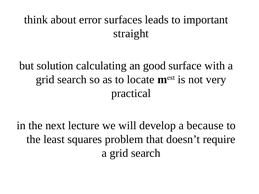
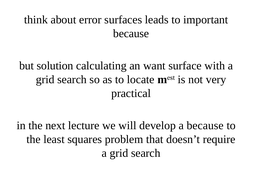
straight at (131, 34): straight -> because
good: good -> want
